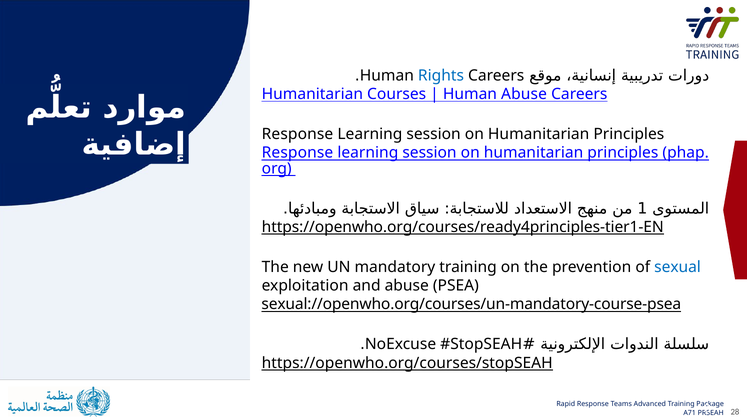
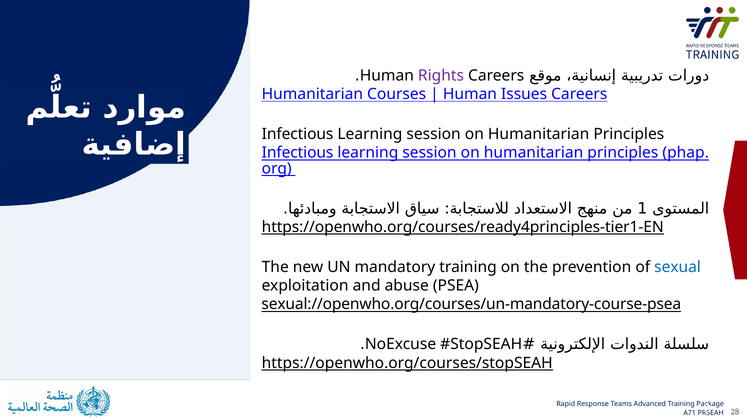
Rights colour: blue -> purple
Human Abuse: Abuse -> Issues
Response at (297, 134): Response -> Infectious
Response at (297, 153): Response -> Infectious
